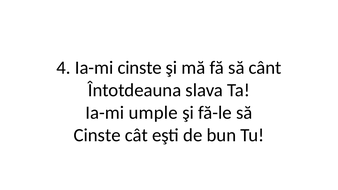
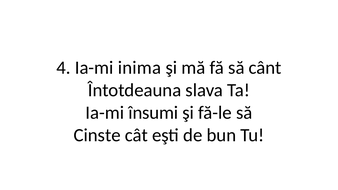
Ia-mi cinste: cinste -> inima
umple: umple -> însumi
